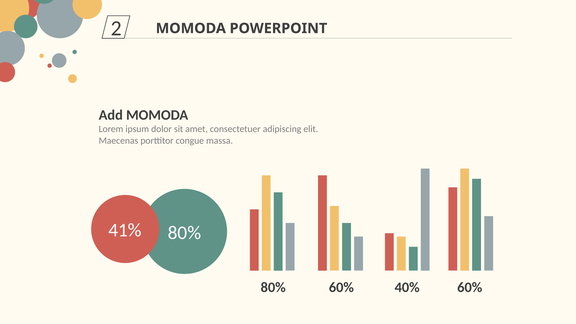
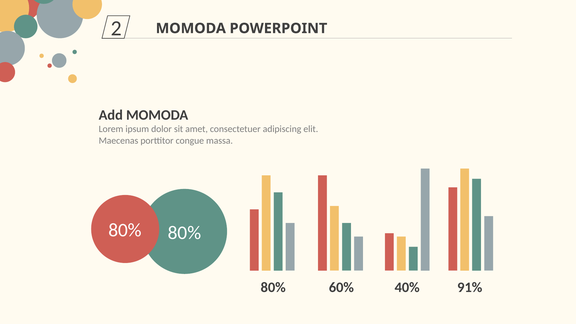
41% at (125, 230): 41% -> 80%
40% 60%: 60% -> 91%
